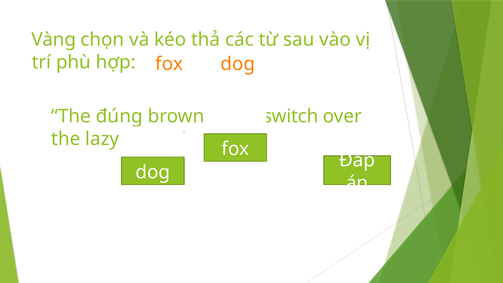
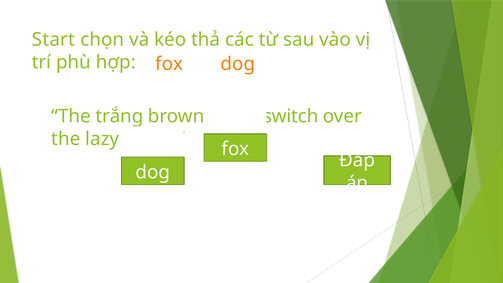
Vàng: Vàng -> Start
đúng: đúng -> trắng
